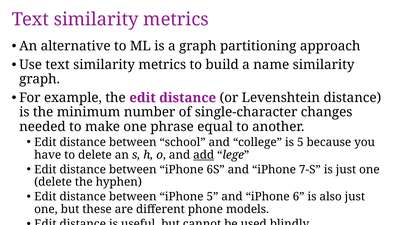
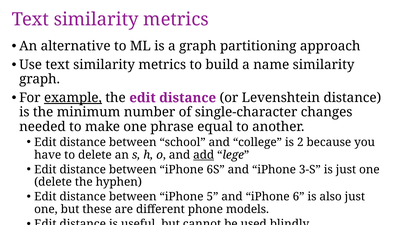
example underline: none -> present
is 5: 5 -> 2
7-S: 7-S -> 3-S
